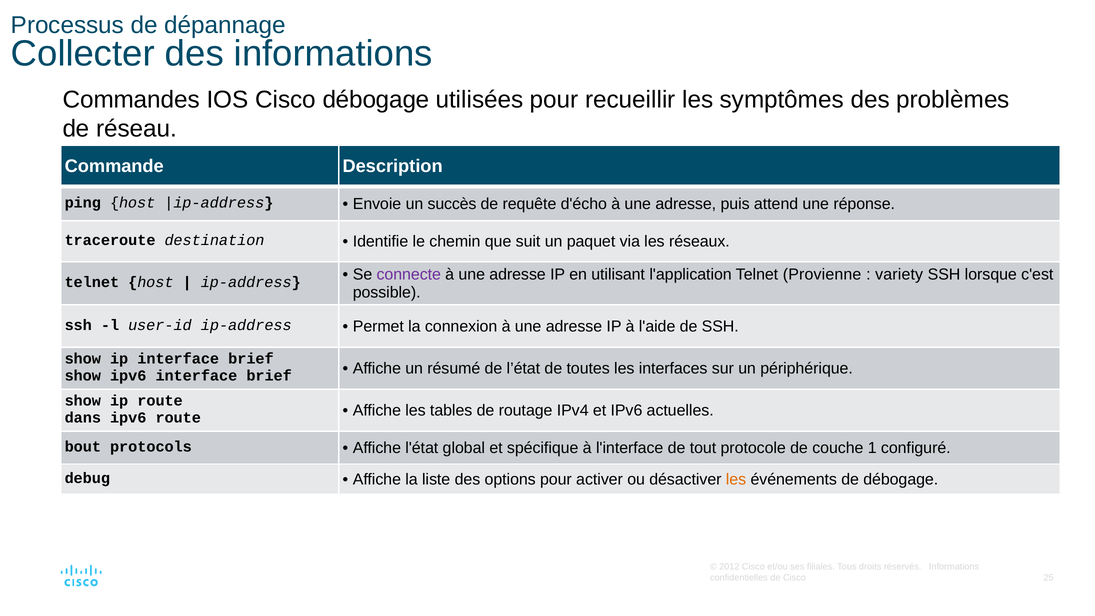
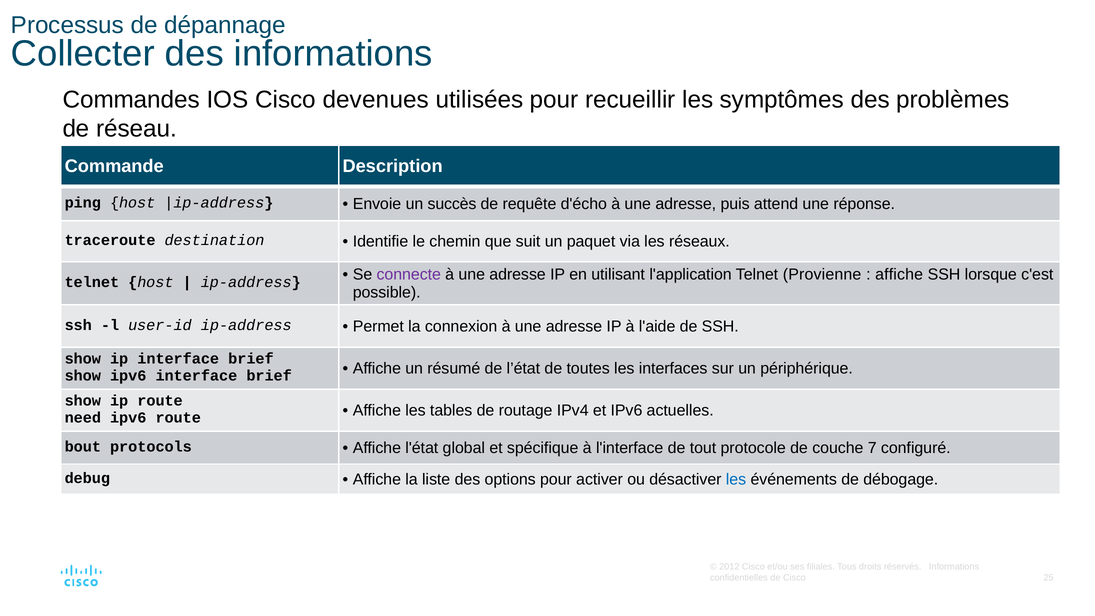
Cisco débogage: débogage -> devenues
variety at (899, 275): variety -> affiche
dans: dans -> need
1: 1 -> 7
les at (736, 479) colour: orange -> blue
